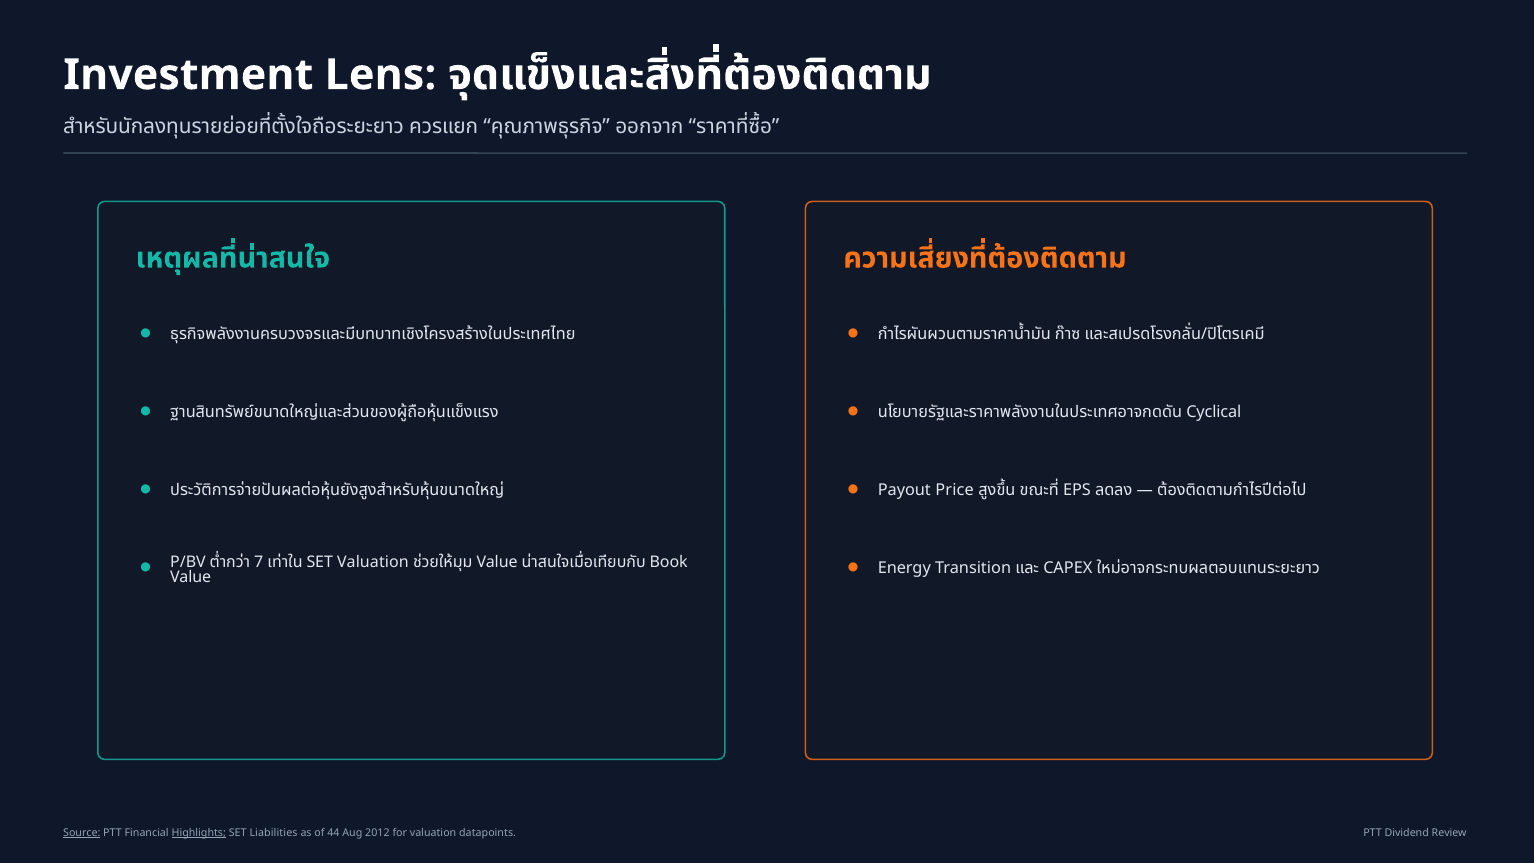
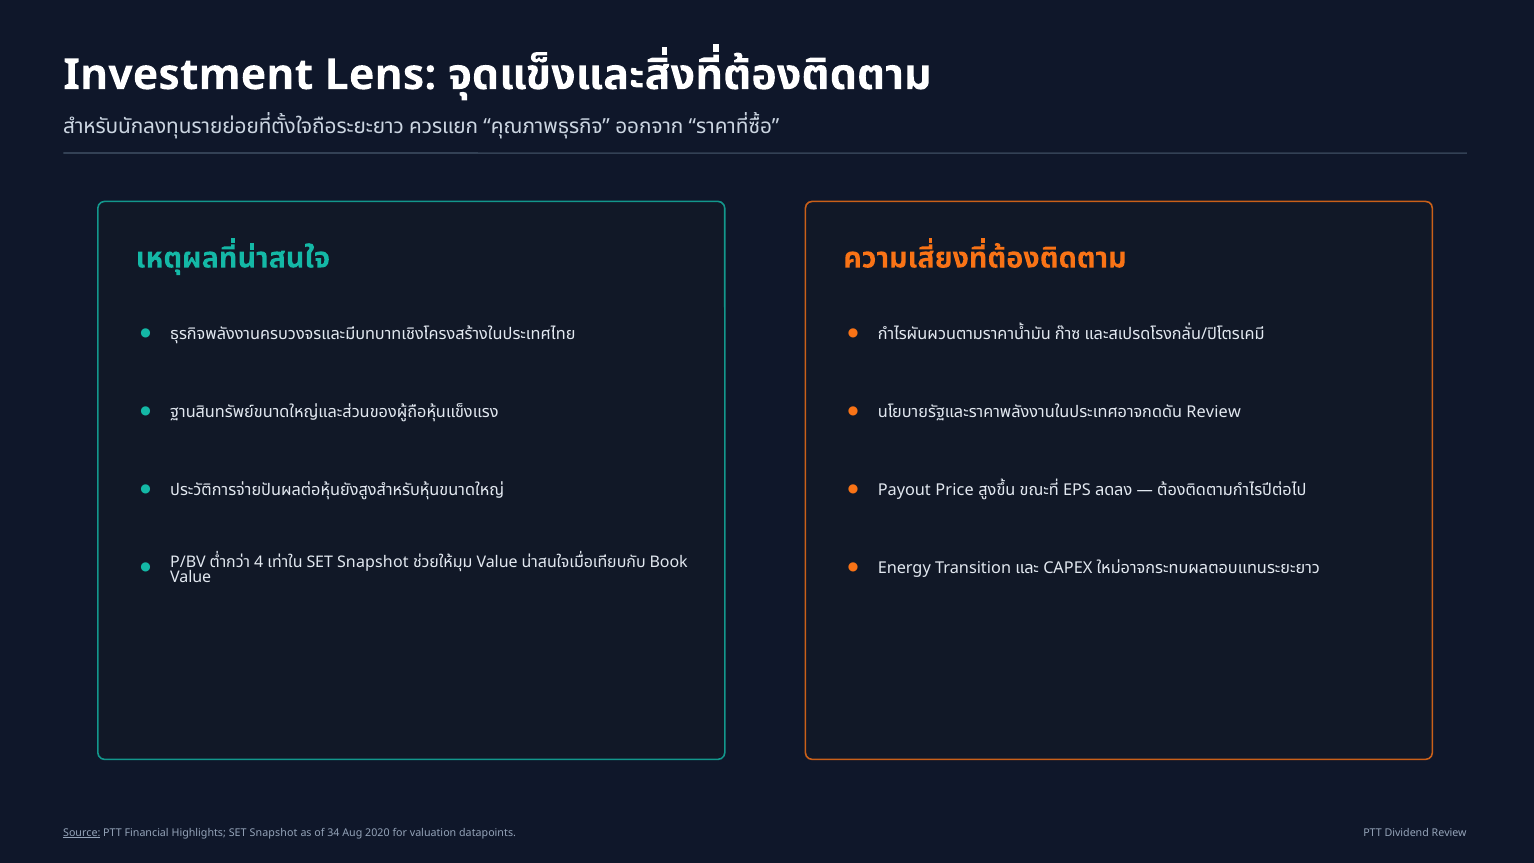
Cyclical at (1214, 412): Cyclical -> Review
7: 7 -> 4
Valuation at (373, 562): Valuation -> Snapshot
Highlights underline: present -> none
Liabilities at (274, 833): Liabilities -> Snapshot
44: 44 -> 34
2012: 2012 -> 2020
